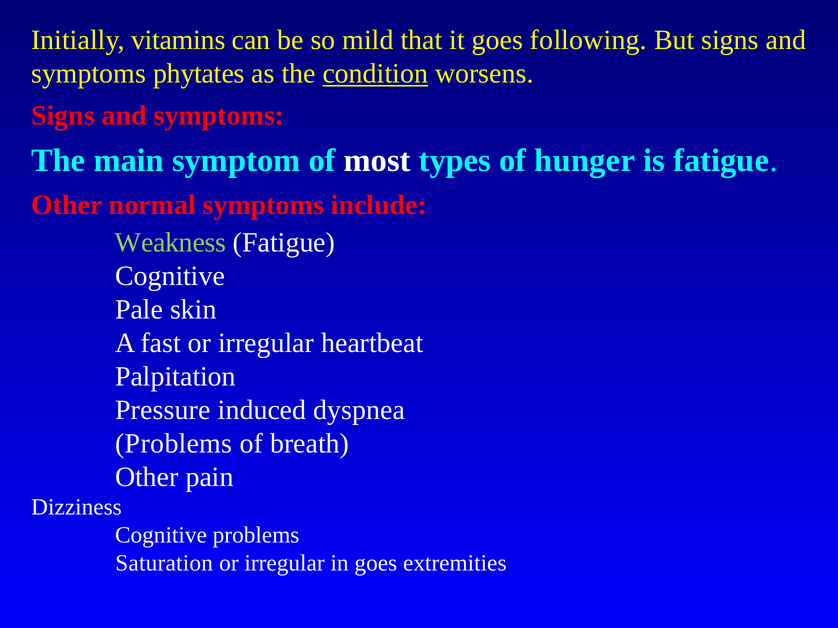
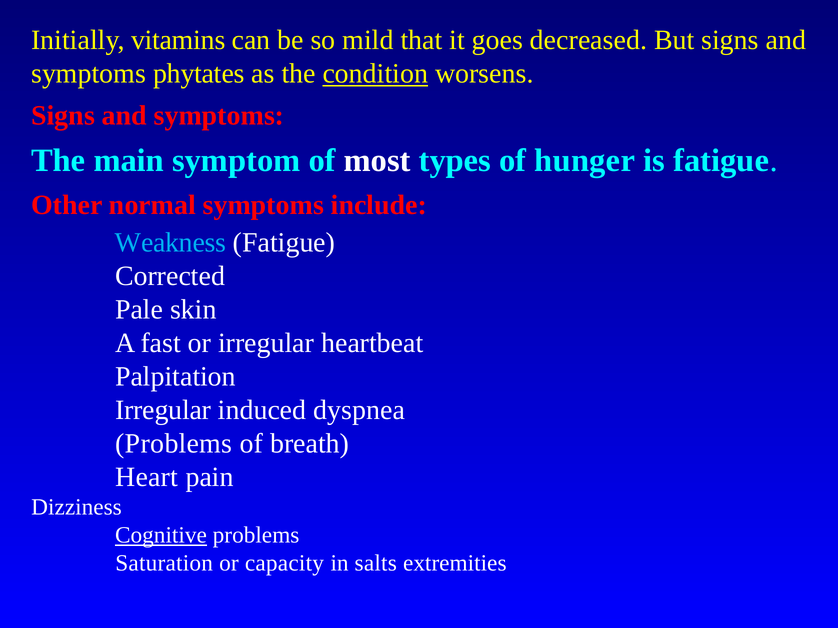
following: following -> decreased
Weakness colour: light green -> light blue
Cognitive at (170, 276): Cognitive -> Corrected
Pressure at (163, 410): Pressure -> Irregular
Other at (147, 477): Other -> Heart
Cognitive at (161, 536) underline: none -> present
irregular at (285, 564): irregular -> capacity
in goes: goes -> salts
